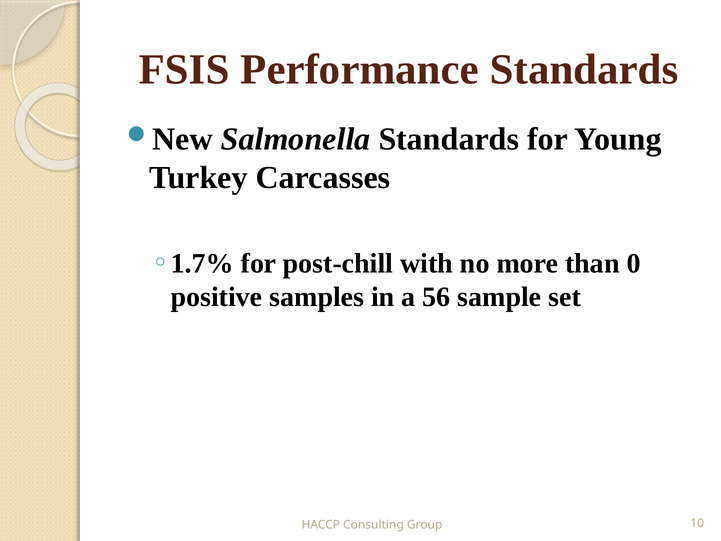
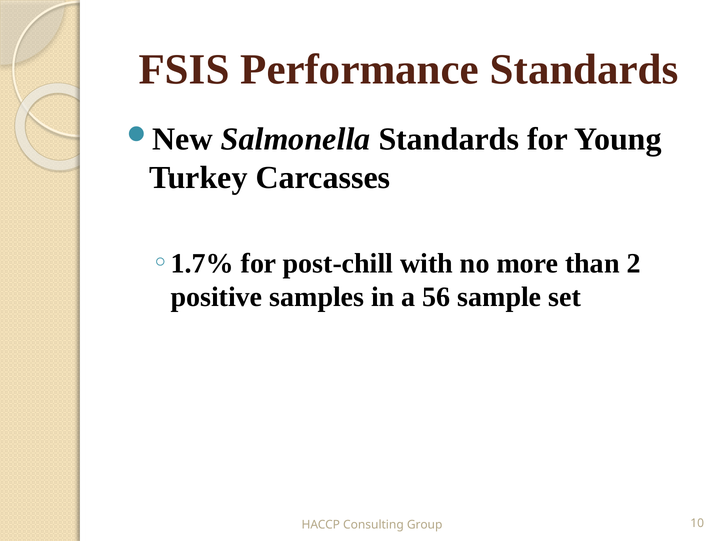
0: 0 -> 2
